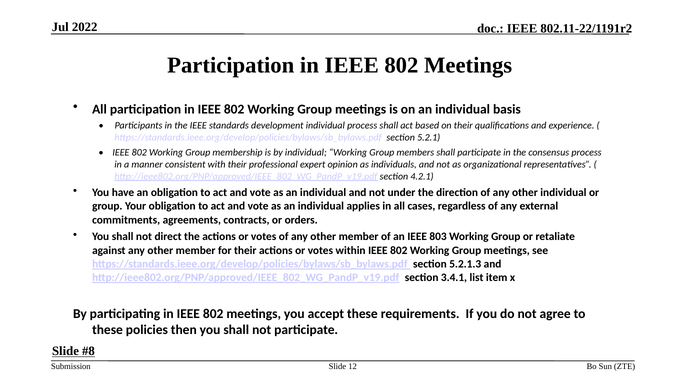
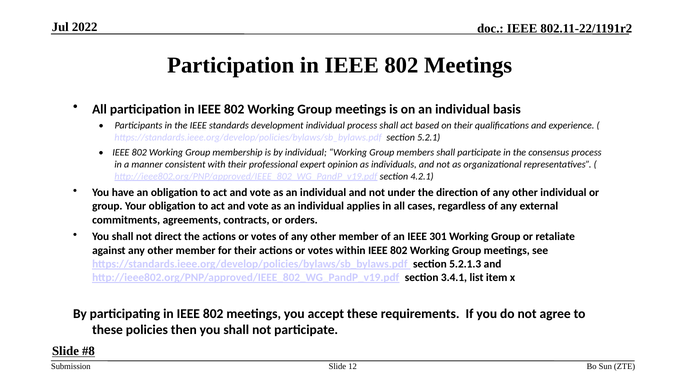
803: 803 -> 301
